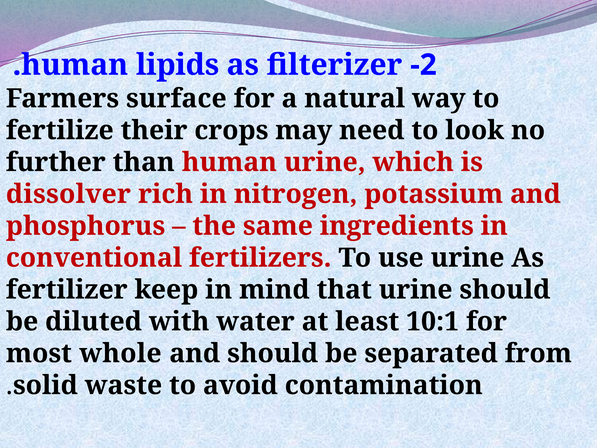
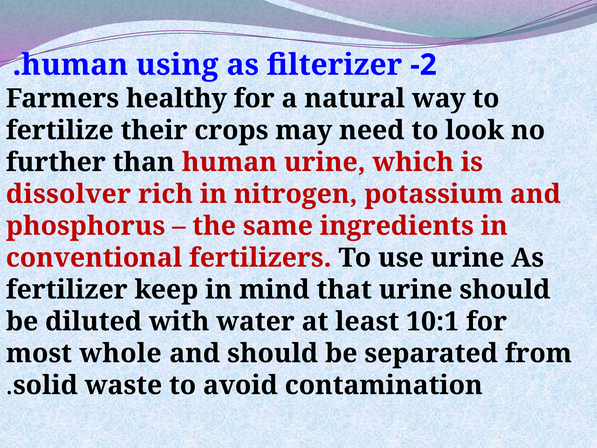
lipids: lipids -> using
surface: surface -> healthy
